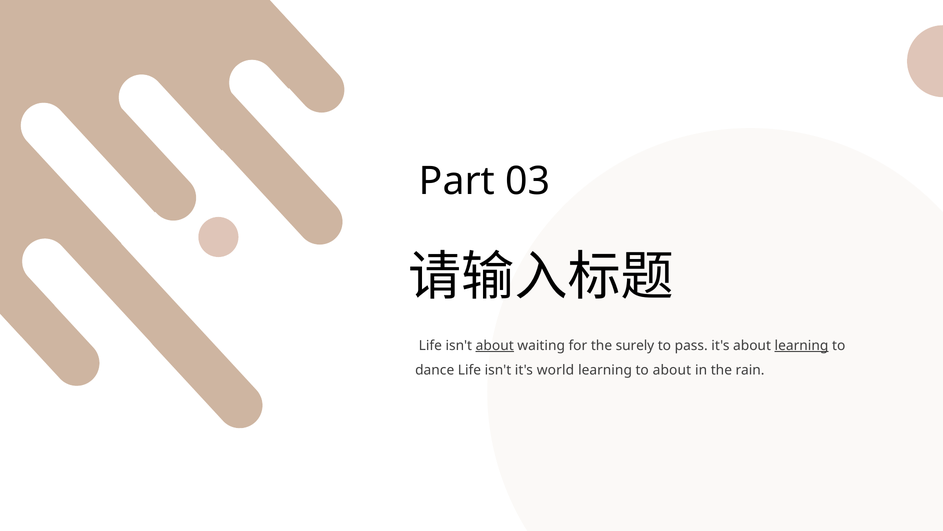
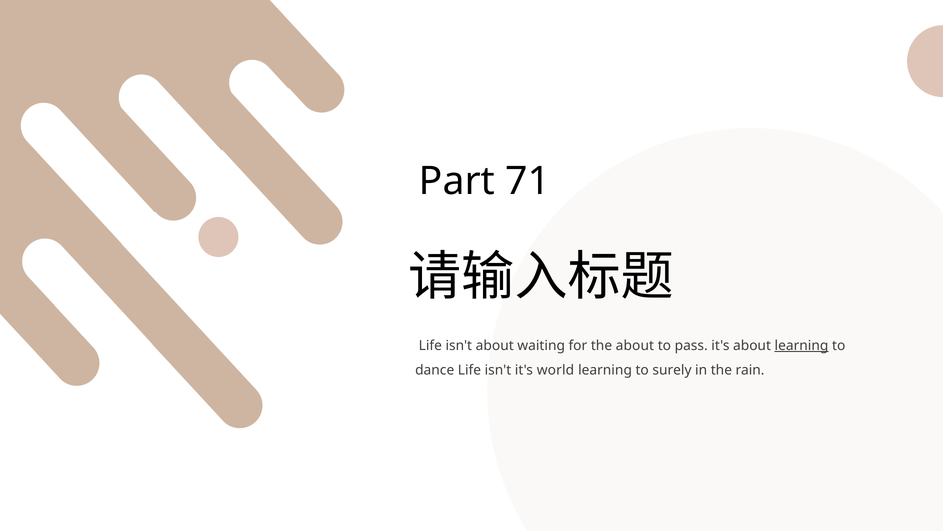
03: 03 -> 71
about at (495, 345) underline: present -> none
the surely: surely -> about
to about: about -> surely
